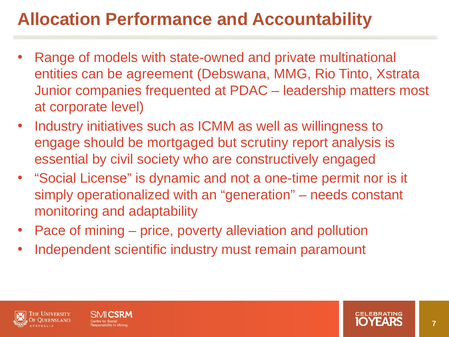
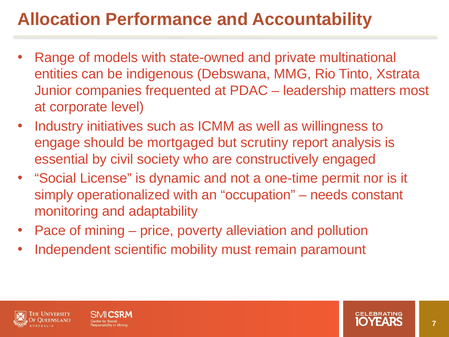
agreement: agreement -> indigenous
generation: generation -> occupation
scientific industry: industry -> mobility
